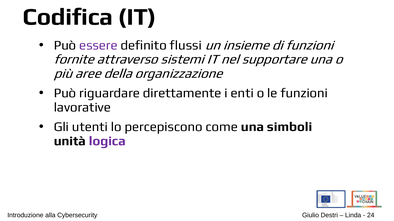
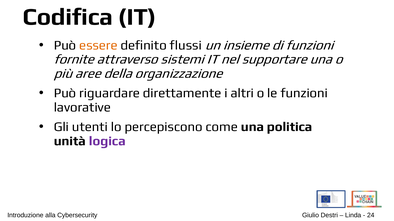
essere colour: purple -> orange
enti: enti -> altri
simboli: simboli -> politica
